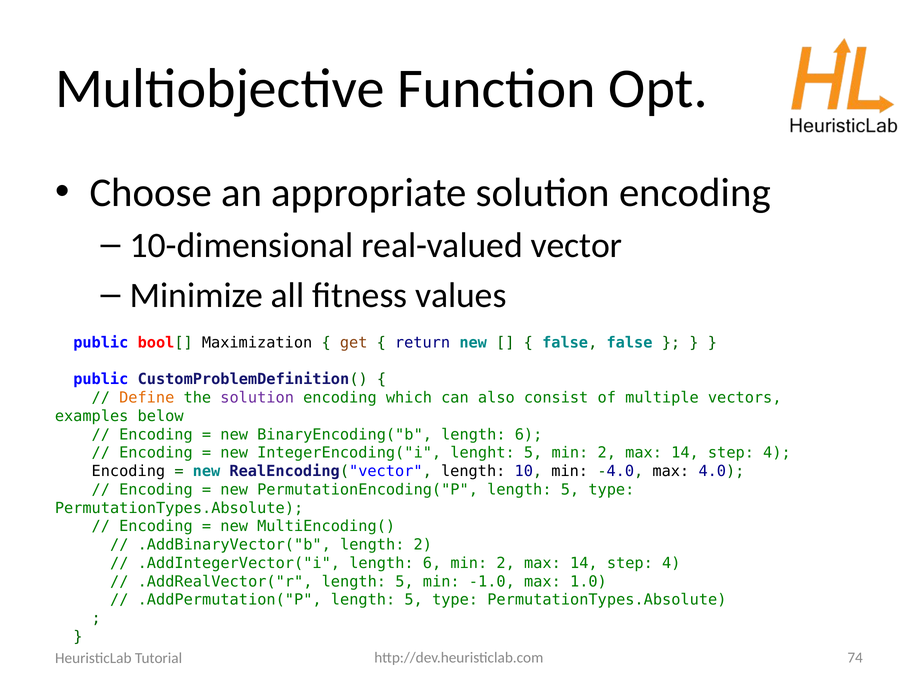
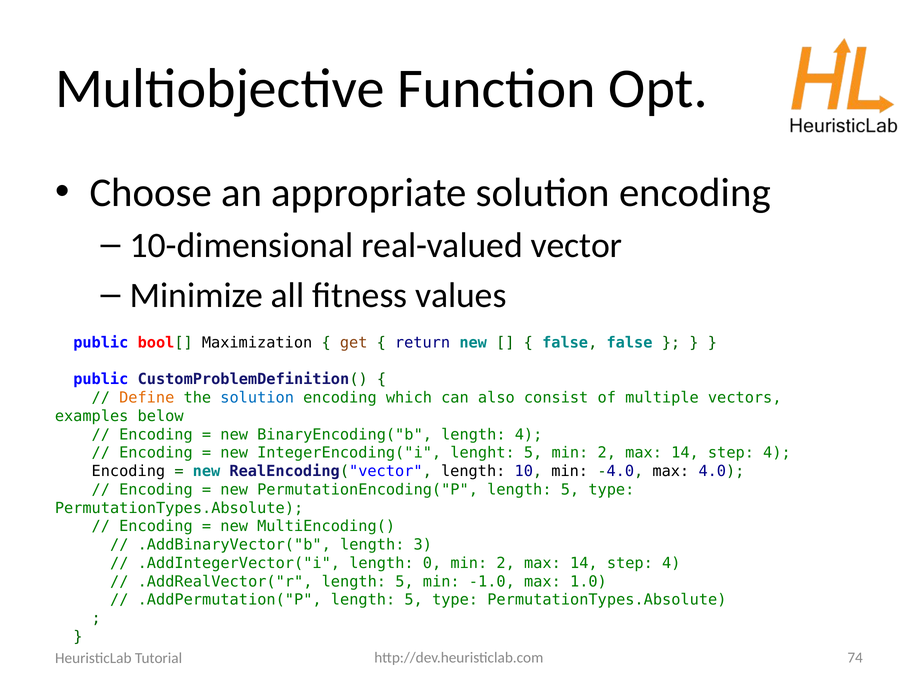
solution at (257, 397) colour: purple -> blue
BinaryEncoding("b length 6: 6 -> 4
length 2: 2 -> 3
.AddIntegerVector("i length 6: 6 -> 0
